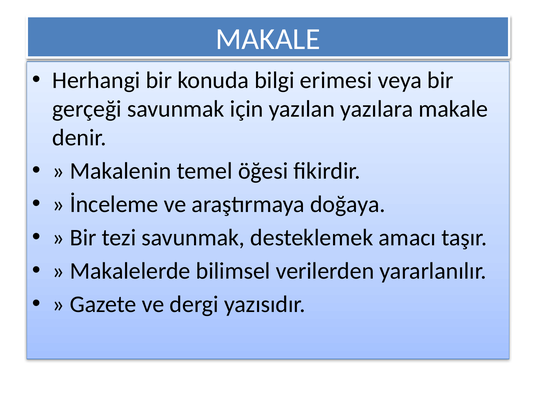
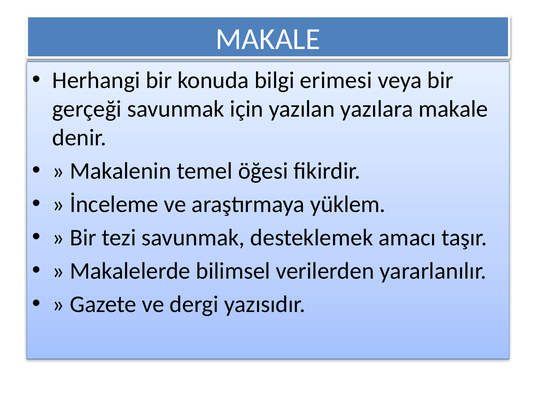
doğaya: doğaya -> yüklem
